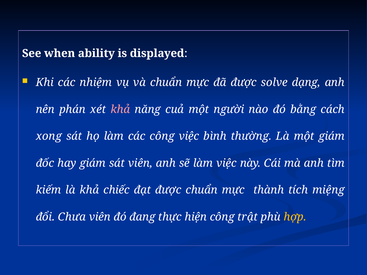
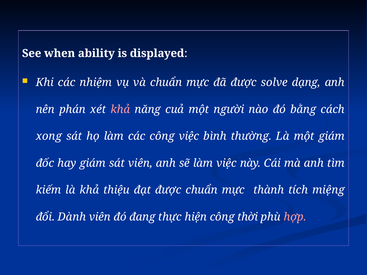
chiếc: chiếc -> thiệu
Chưa: Chưa -> Dành
trật: trật -> thời
hợp colour: yellow -> pink
